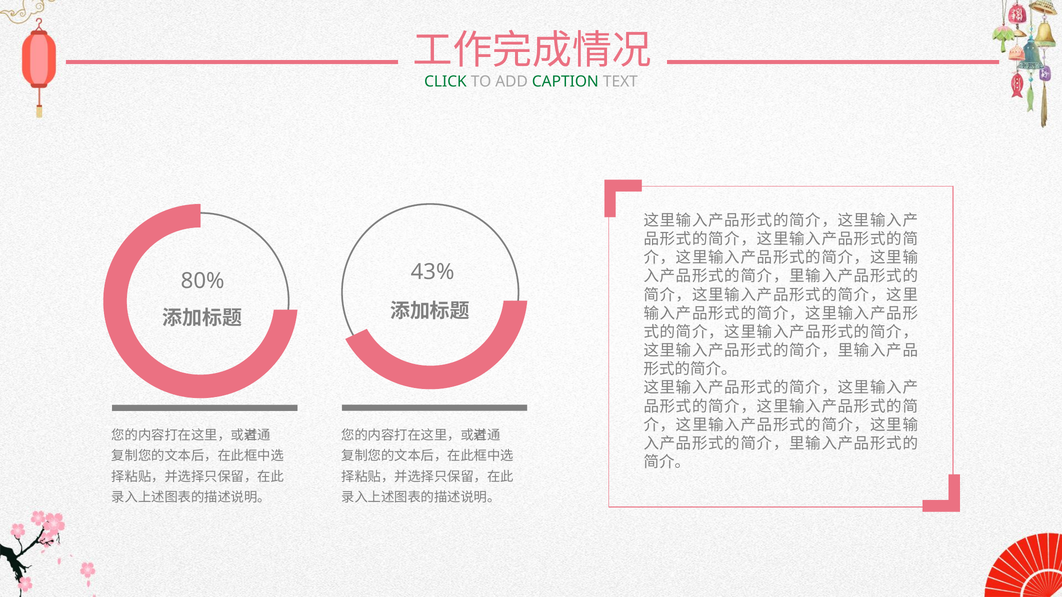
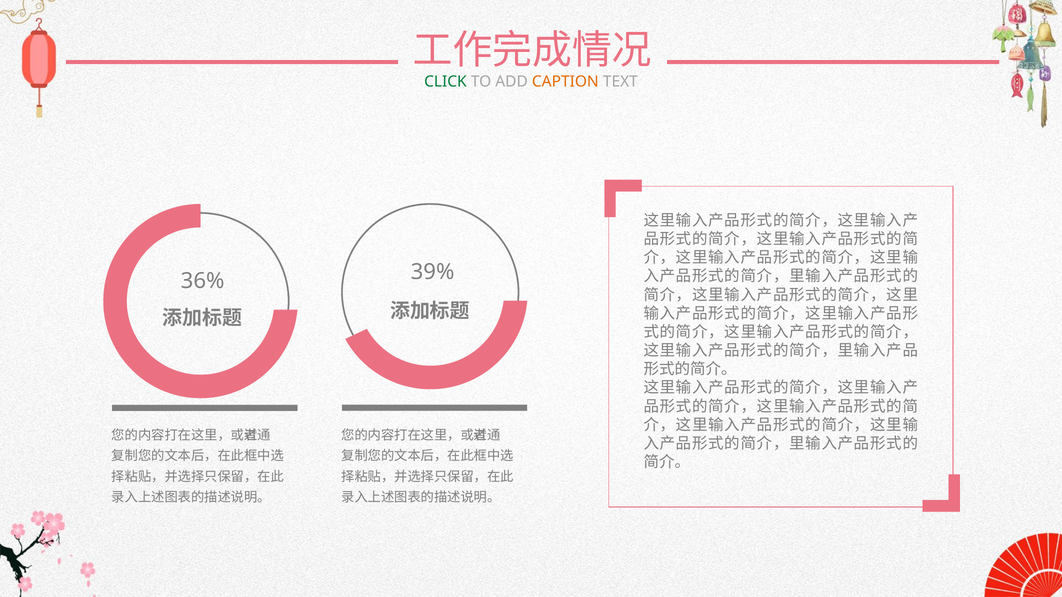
CAPTION colour: green -> orange
43%: 43% -> 39%
80%: 80% -> 36%
